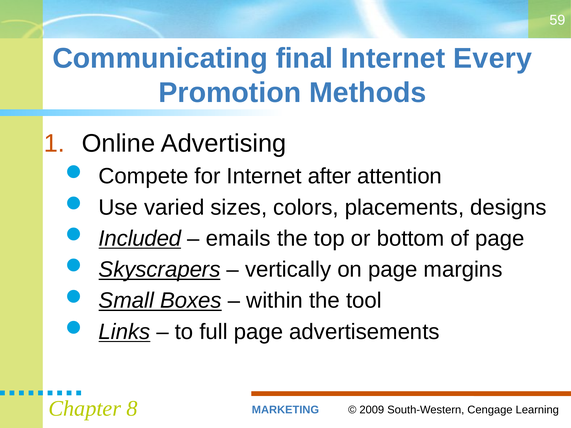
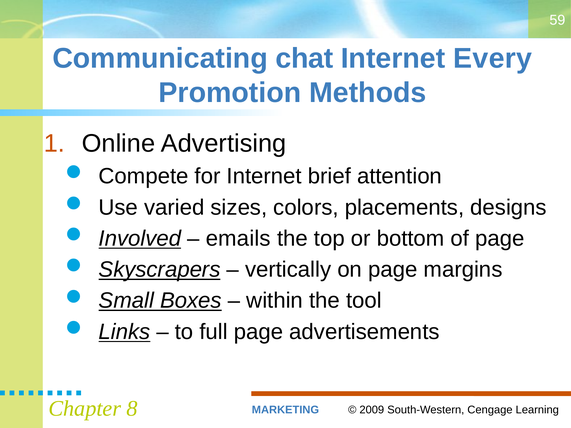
final: final -> chat
after: after -> brief
Included: Included -> Involved
